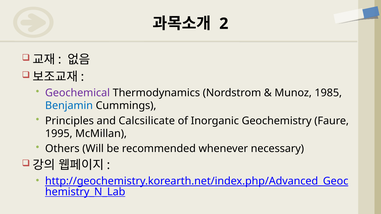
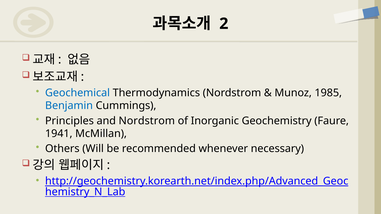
Geochemical colour: purple -> blue
and Calcsilicate: Calcsilicate -> Nordstrom
1995: 1995 -> 1941
